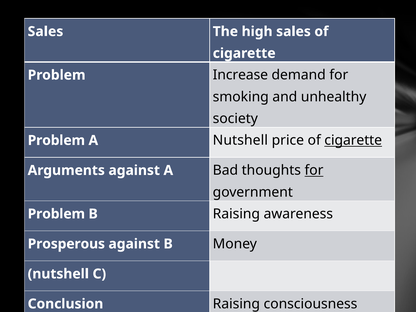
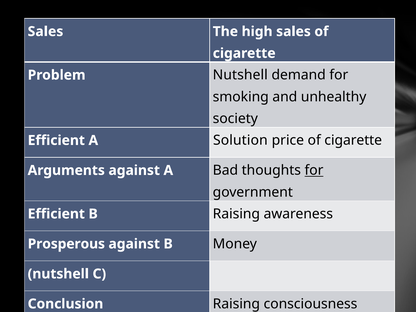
Problem Increase: Increase -> Nutshell
Problem at (56, 140): Problem -> Efficient
A Nutshell: Nutshell -> Solution
cigarette at (353, 140) underline: present -> none
Problem at (56, 214): Problem -> Efficient
